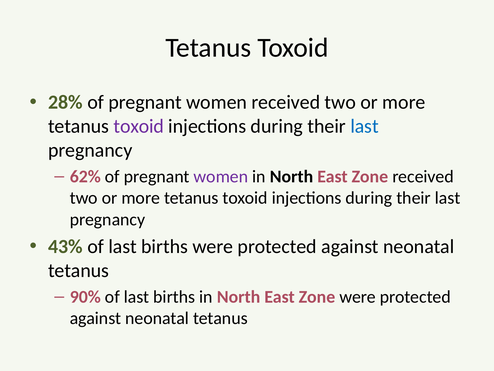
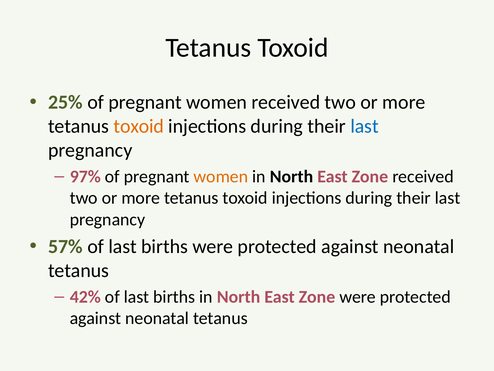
28%: 28% -> 25%
toxoid at (139, 126) colour: purple -> orange
62%: 62% -> 97%
women at (221, 176) colour: purple -> orange
43%: 43% -> 57%
90%: 90% -> 42%
